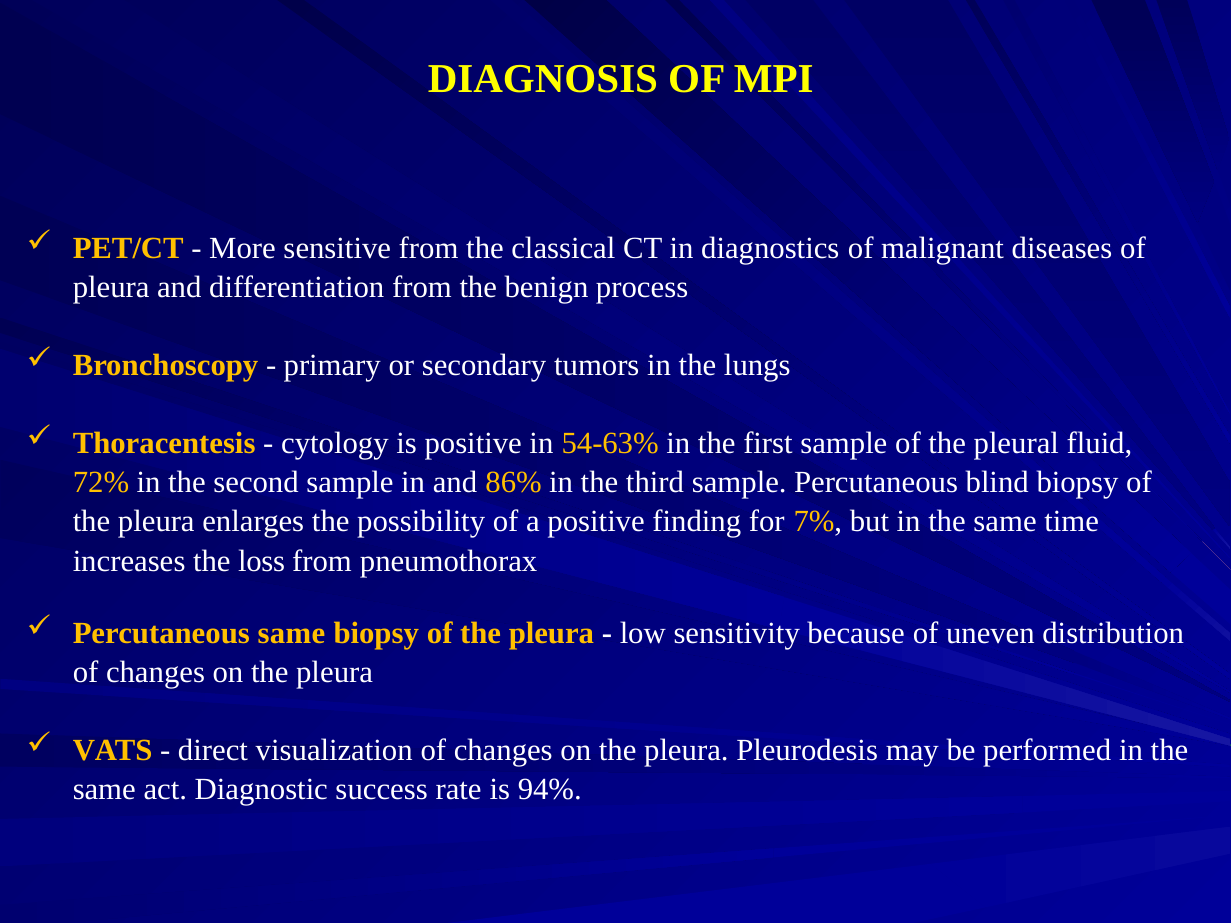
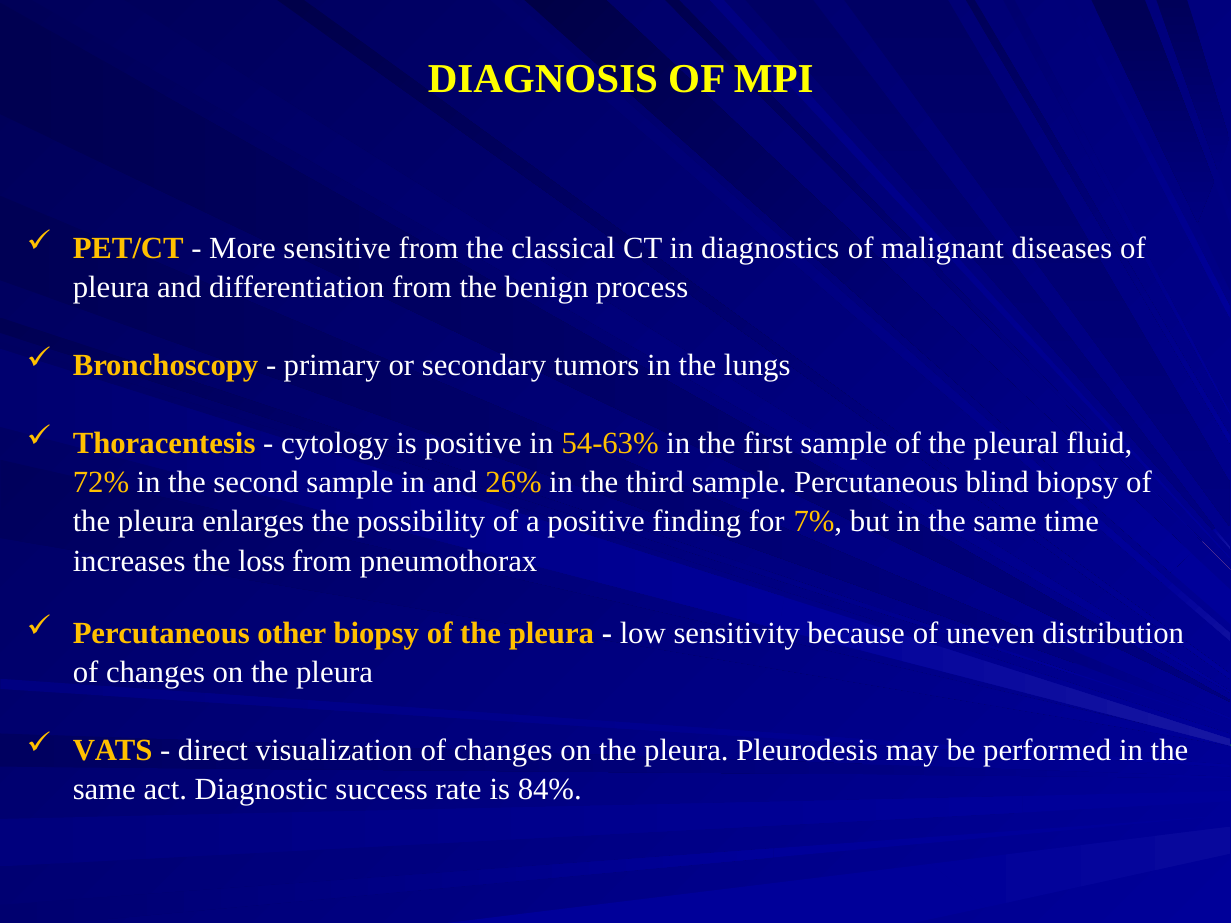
86%: 86% -> 26%
Percutaneous same: same -> other
94%: 94% -> 84%
